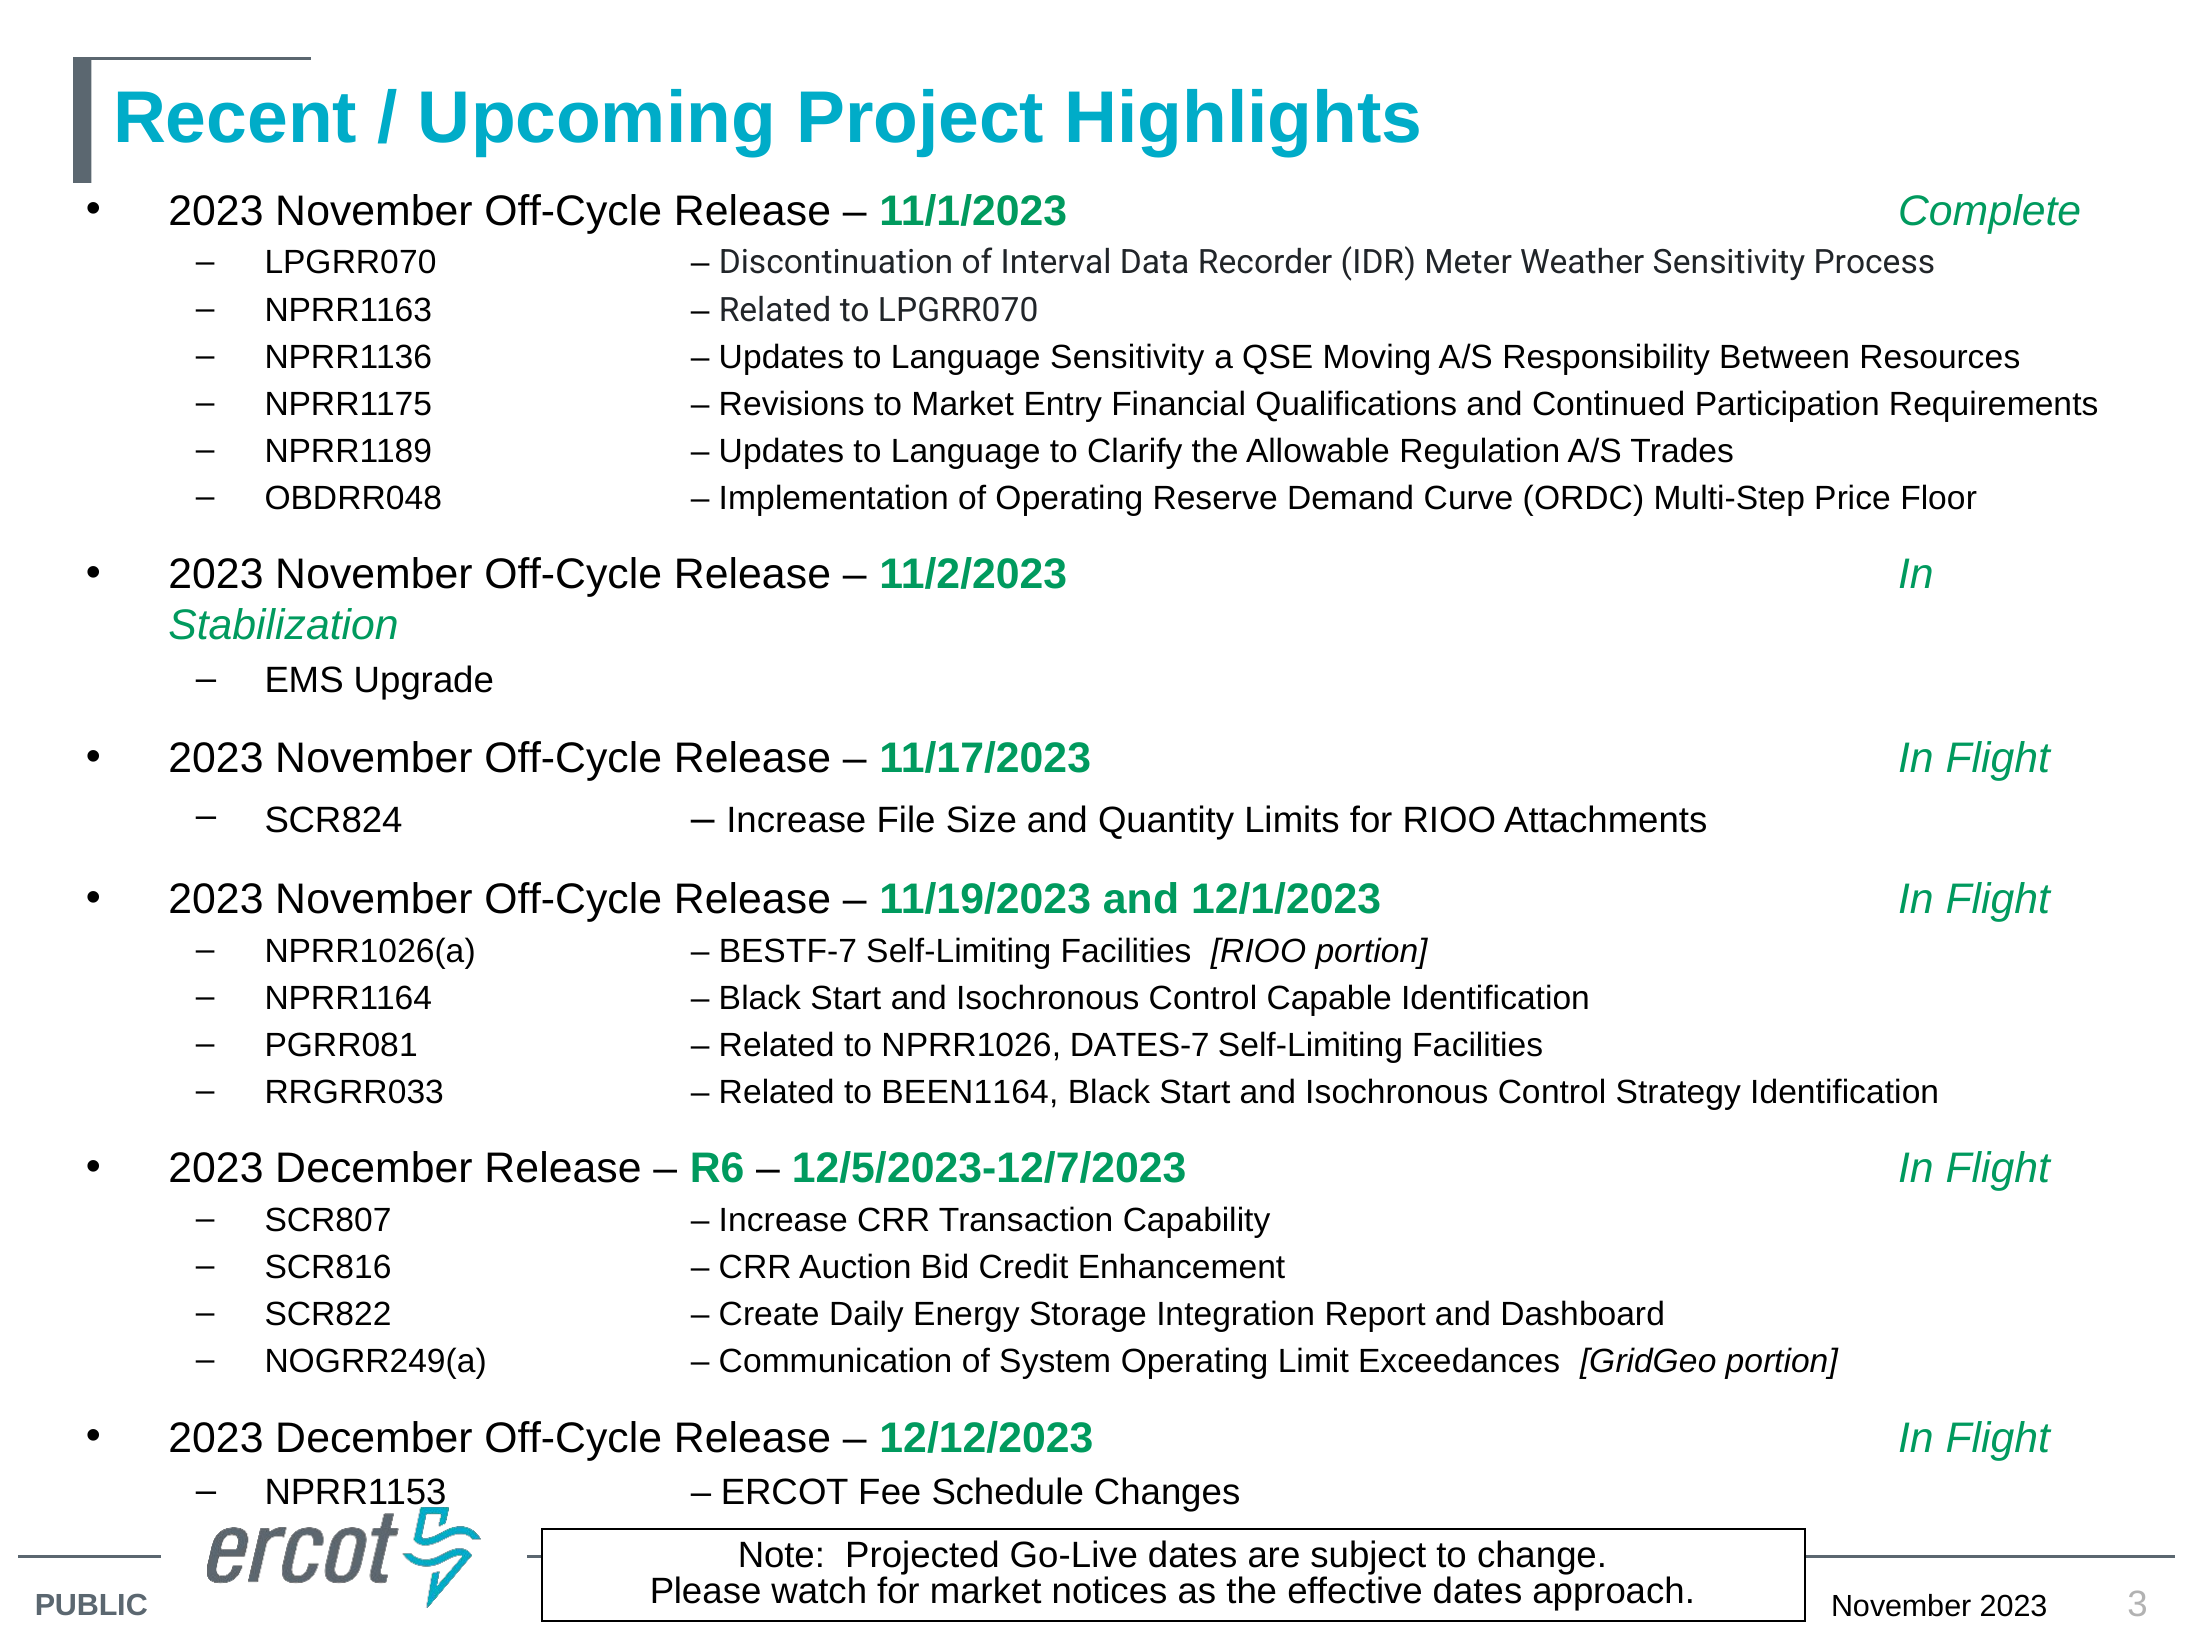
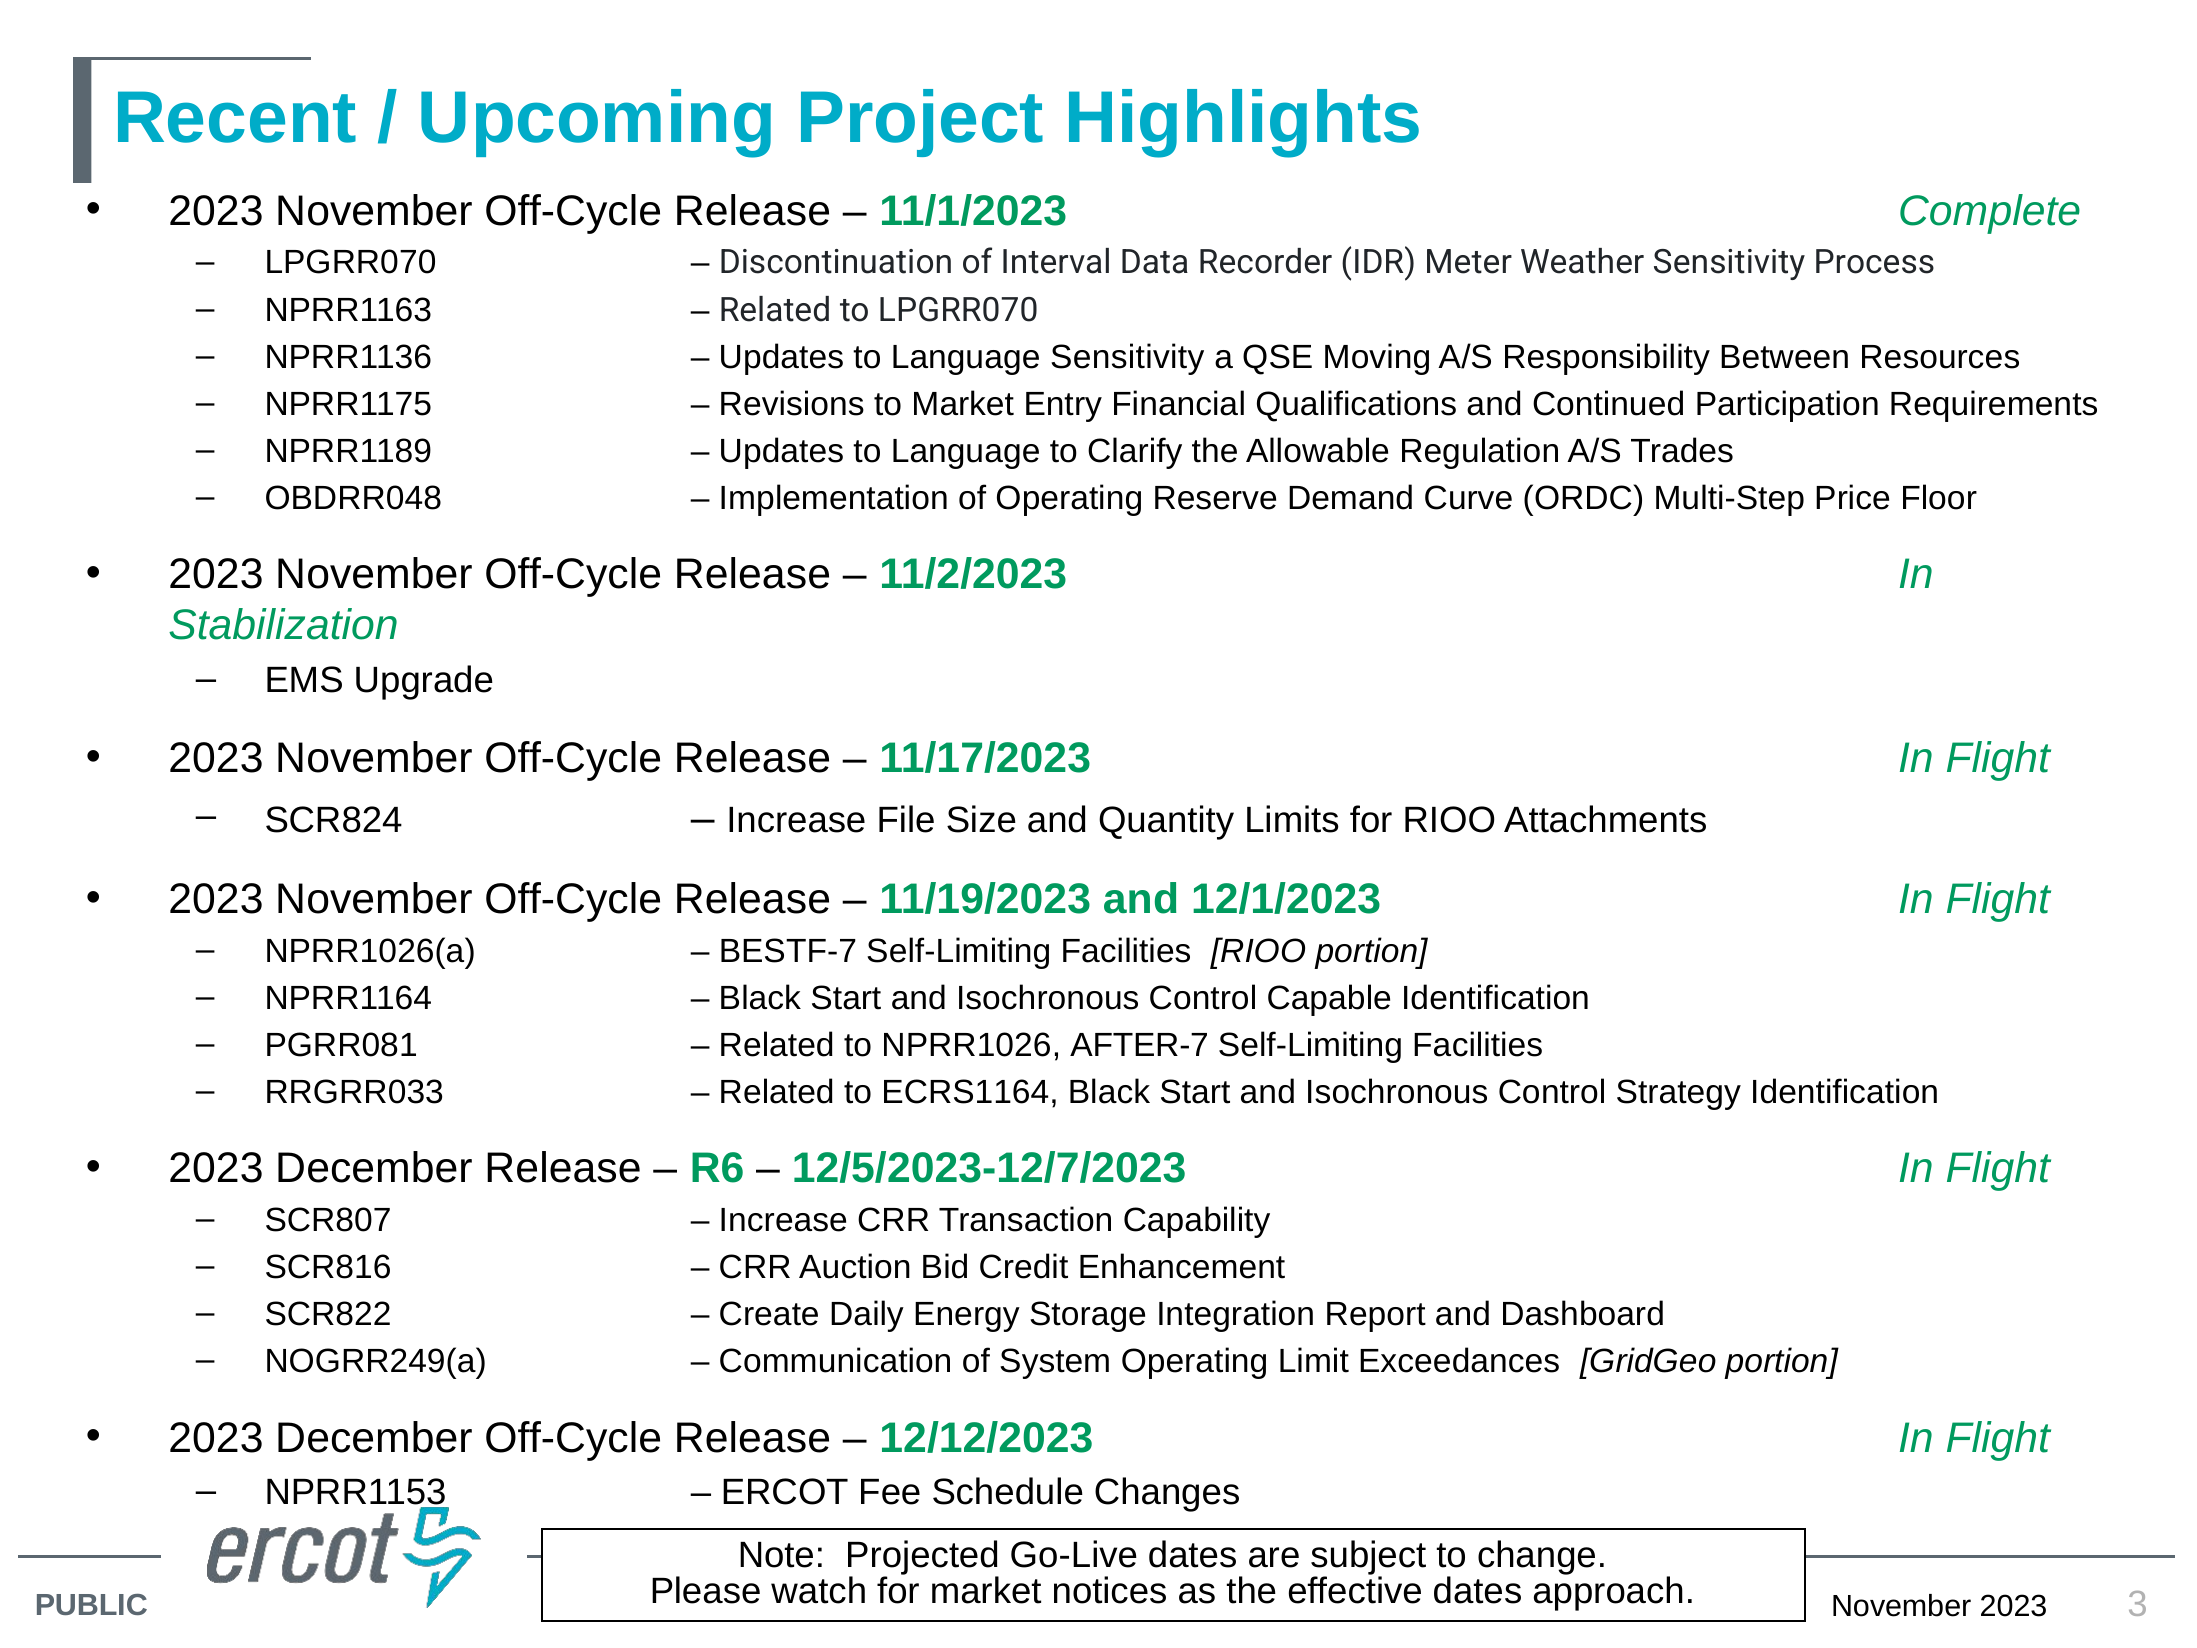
DATES-7: DATES-7 -> AFTER-7
BEEN1164: BEEN1164 -> ECRS1164
